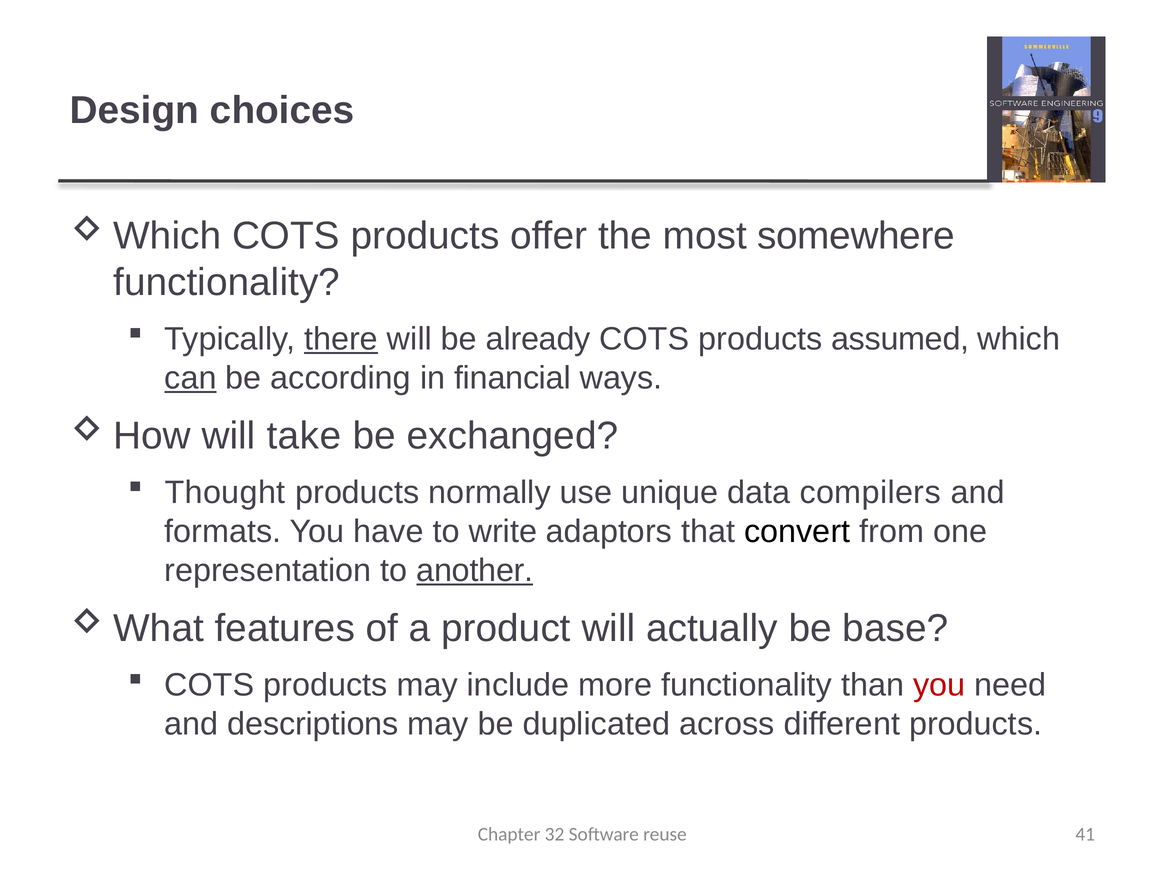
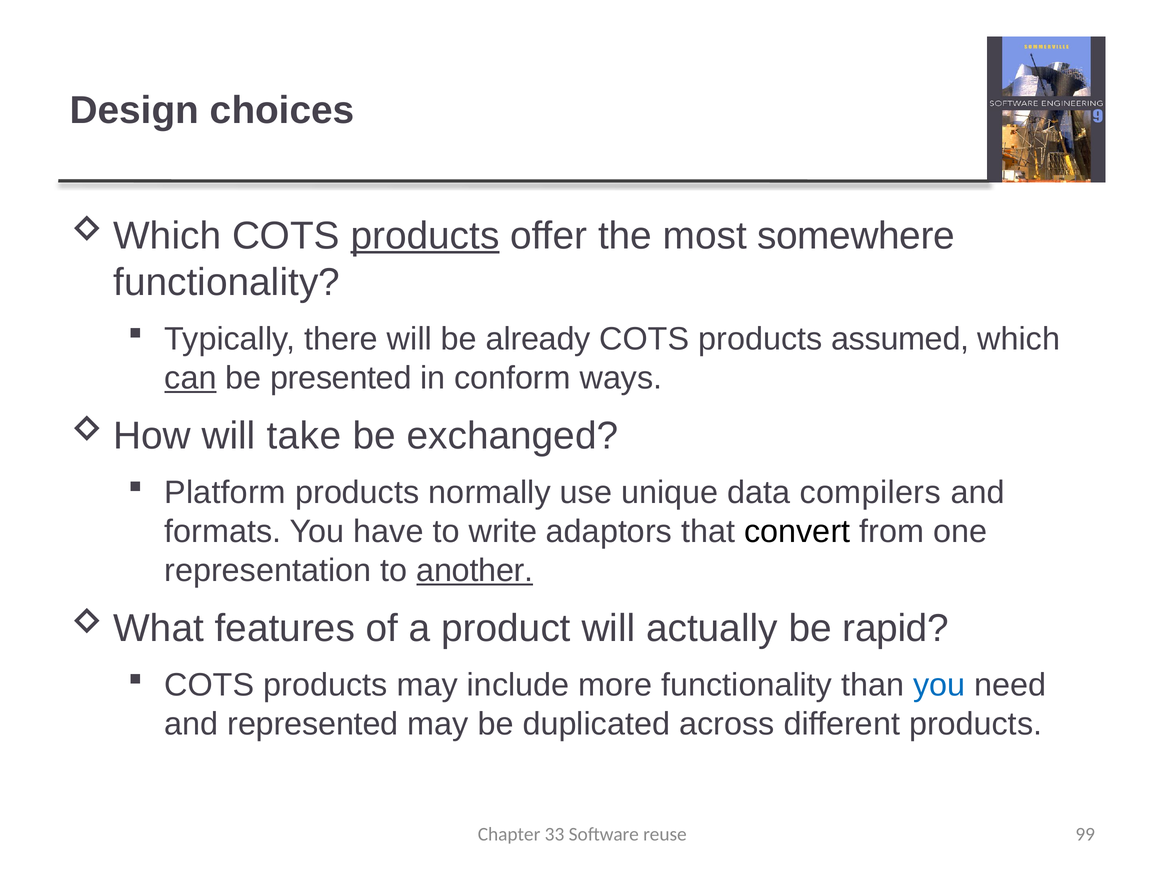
products at (425, 236) underline: none -> present
there underline: present -> none
according: according -> presented
financial: financial -> conform
Thought: Thought -> Platform
base: base -> rapid
you at (939, 685) colour: red -> blue
descriptions: descriptions -> represented
32: 32 -> 33
41: 41 -> 99
